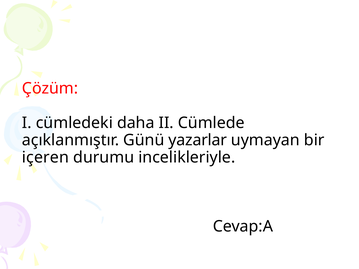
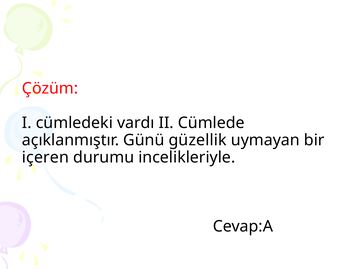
daha: daha -> vardı
yazarlar: yazarlar -> güzellik
